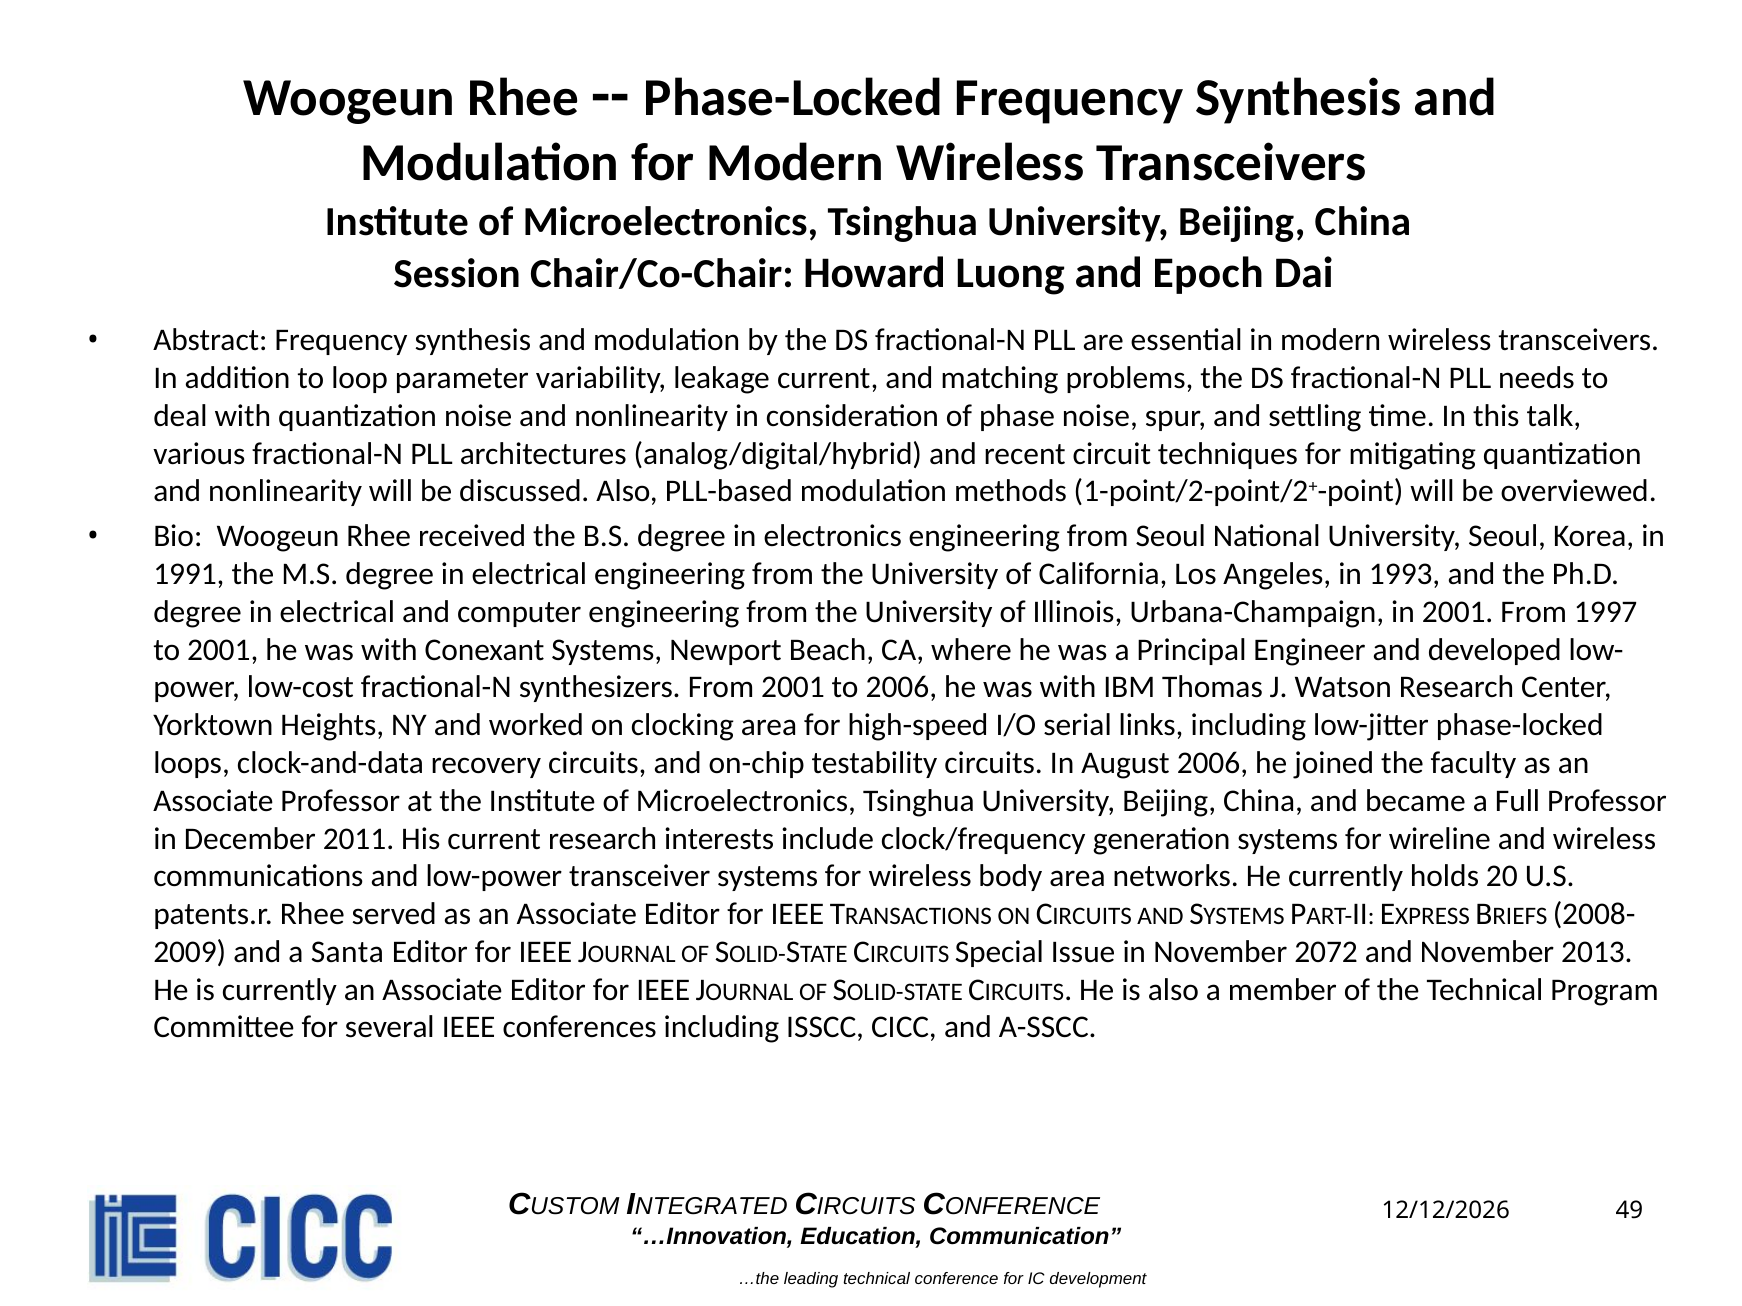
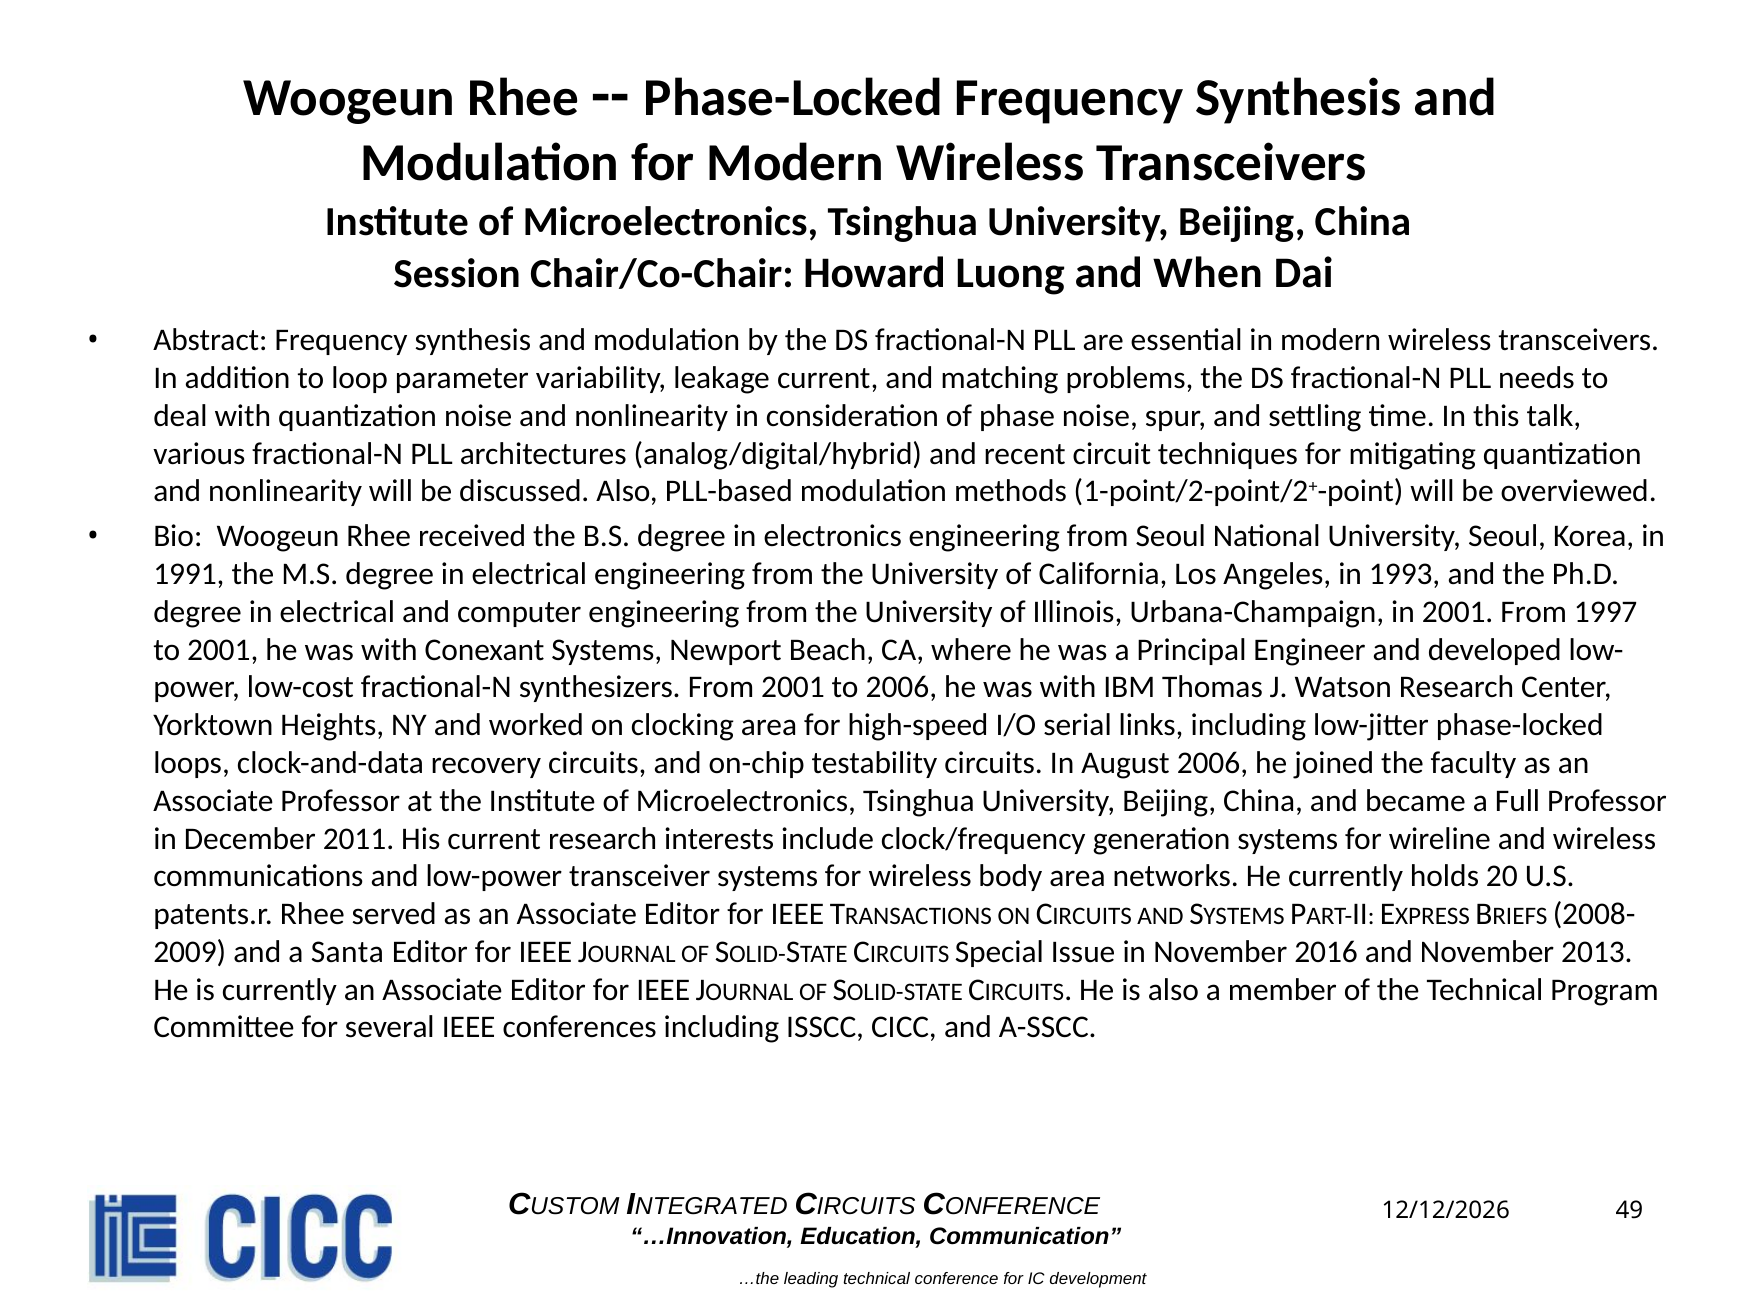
Epoch: Epoch -> When
2072: 2072 -> 2016
